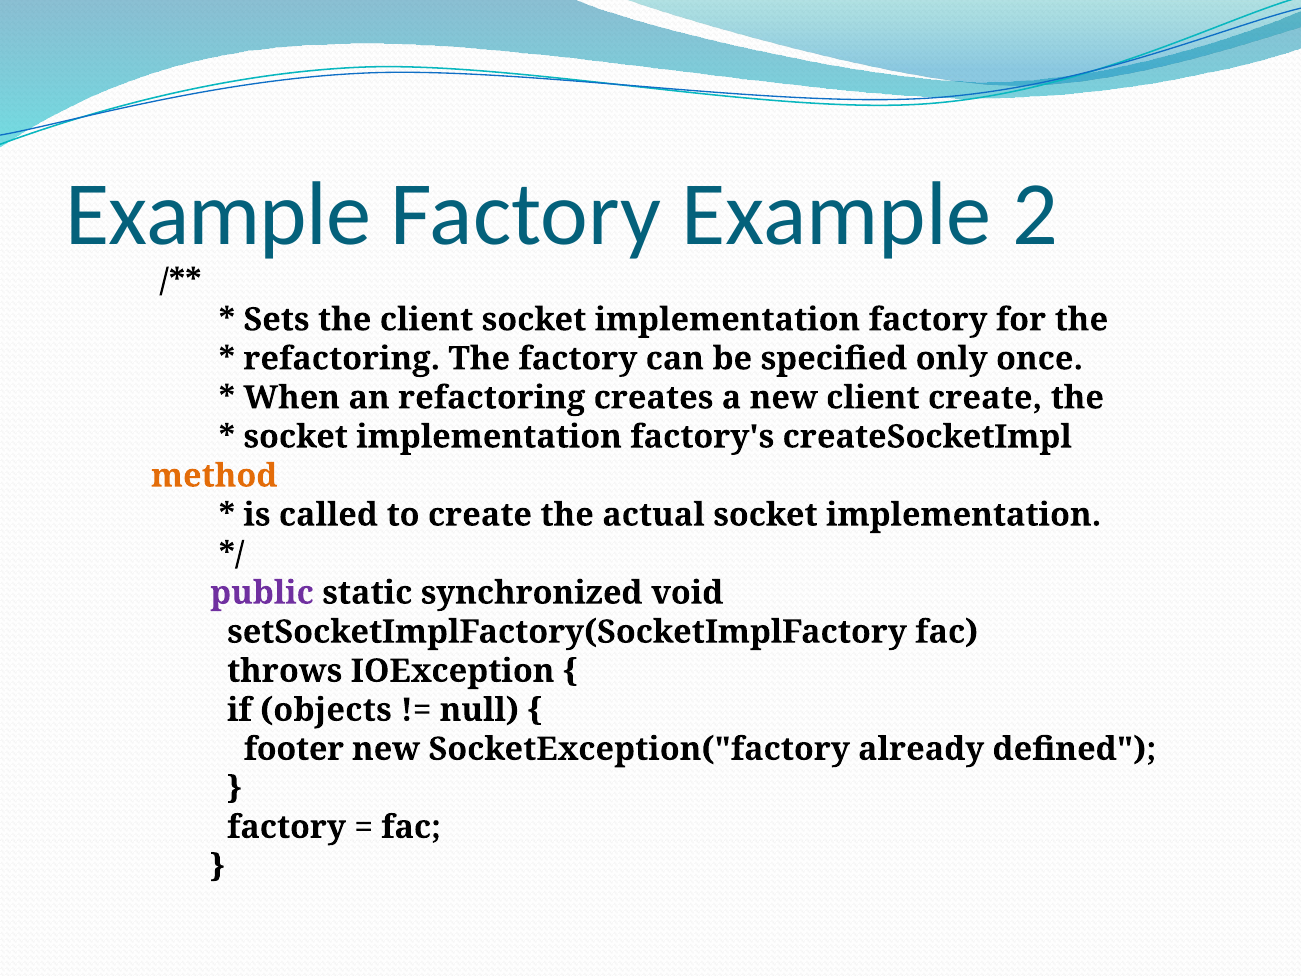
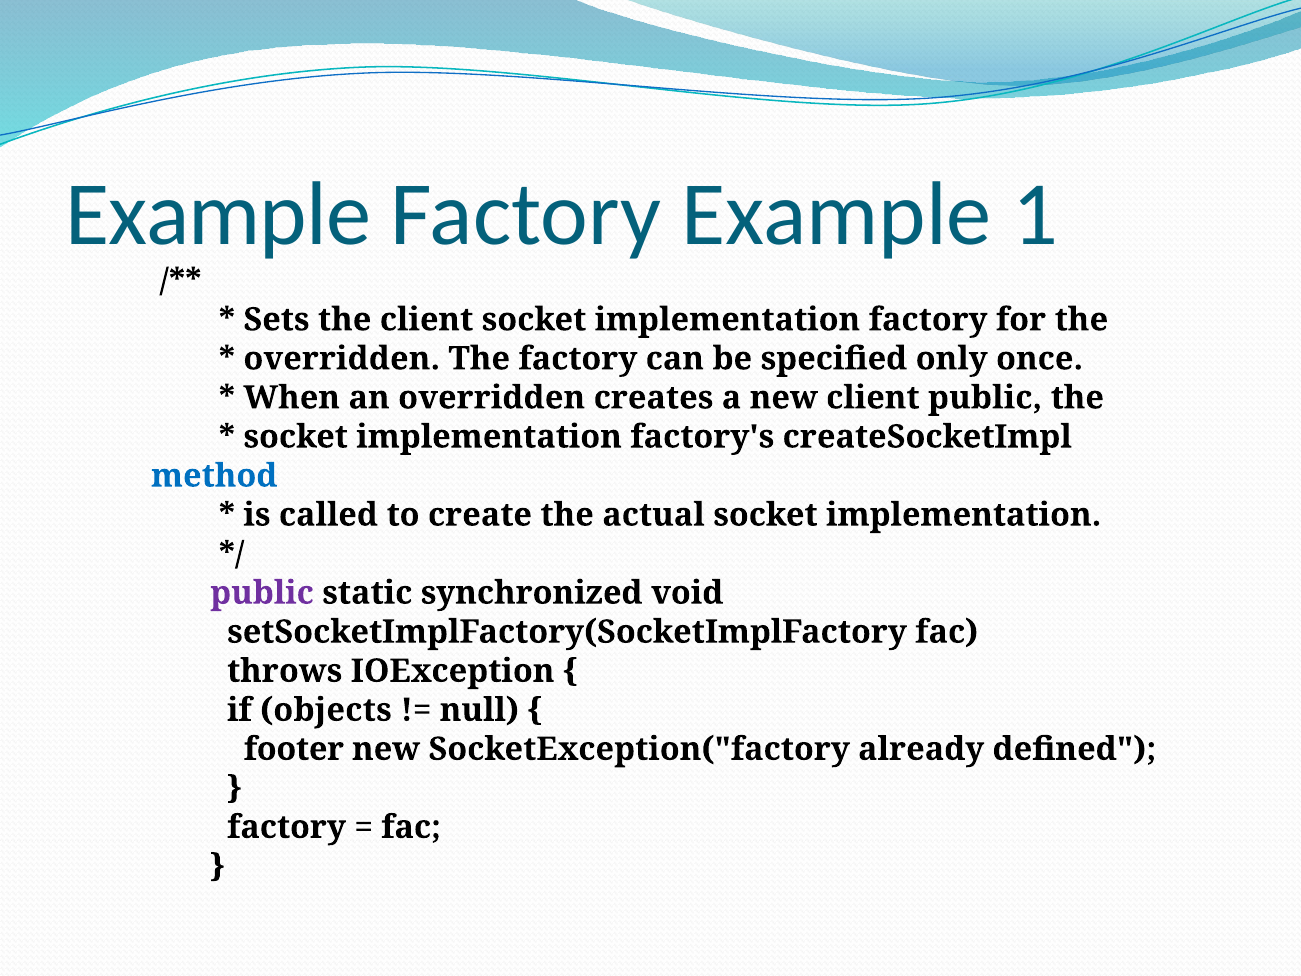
2: 2 -> 1
refactoring at (342, 359): refactoring -> overridden
an refactoring: refactoring -> overridden
client create: create -> public
method colour: orange -> blue
